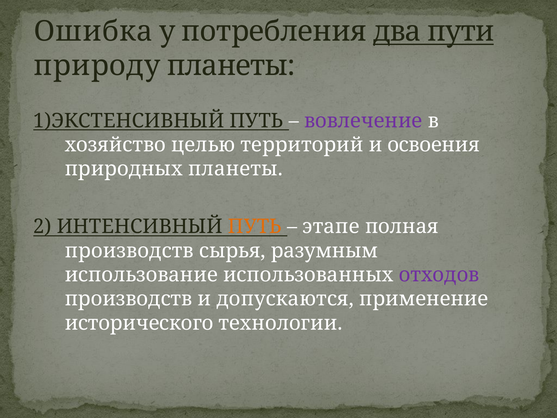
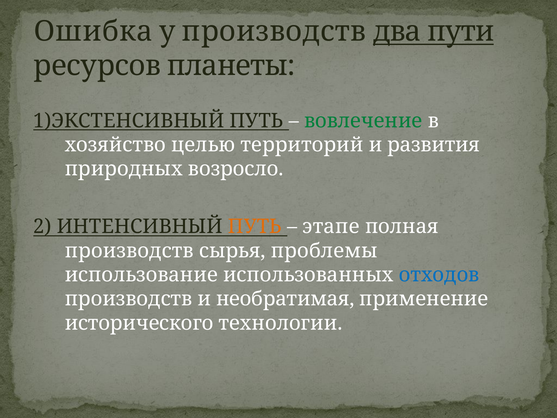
у потребления: потребления -> производств
природу: природу -> ресурсов
вовлечение colour: purple -> green
освоения: освоения -> развития
природных планеты: планеты -> возросло
разумным: разумным -> проблемы
отходов colour: purple -> blue
допускаются: допускаются -> необратимая
